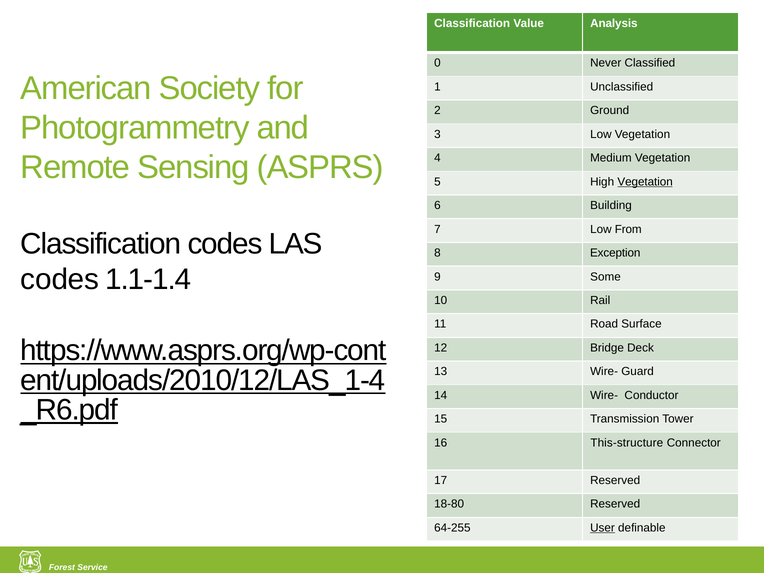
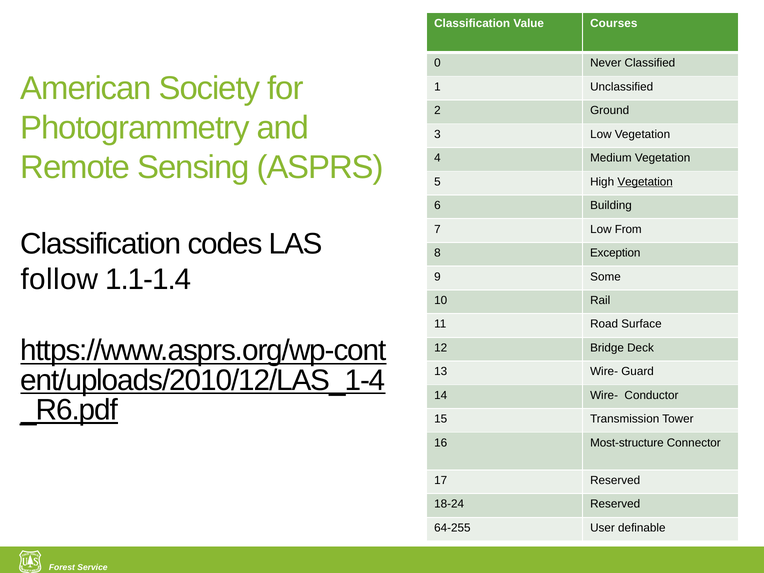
Analysis: Analysis -> Courses
codes at (60, 280): codes -> follow
This-structure: This-structure -> Most-structure
18-80: 18-80 -> 18-24
User underline: present -> none
